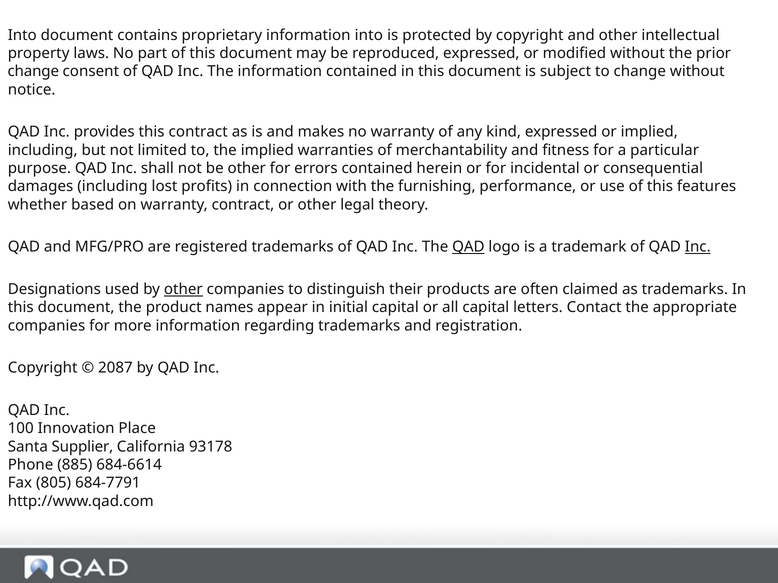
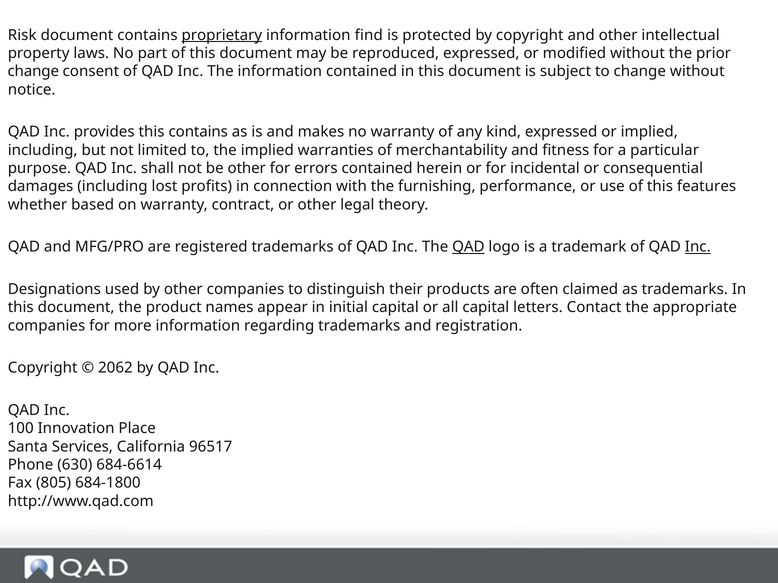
Into at (22, 35): Into -> Risk
proprietary underline: none -> present
information into: into -> find
this contract: contract -> contains
other at (183, 290) underline: present -> none
2087: 2087 -> 2062
Supplier: Supplier -> Services
93178: 93178 -> 96517
885: 885 -> 630
684-7791: 684-7791 -> 684-1800
